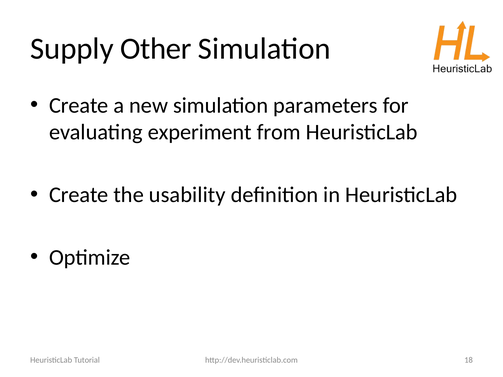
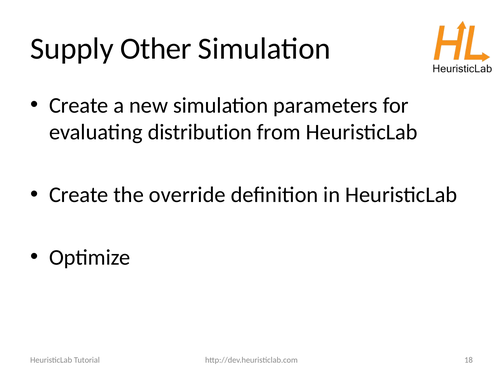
experiment: experiment -> distribution
usability: usability -> override
